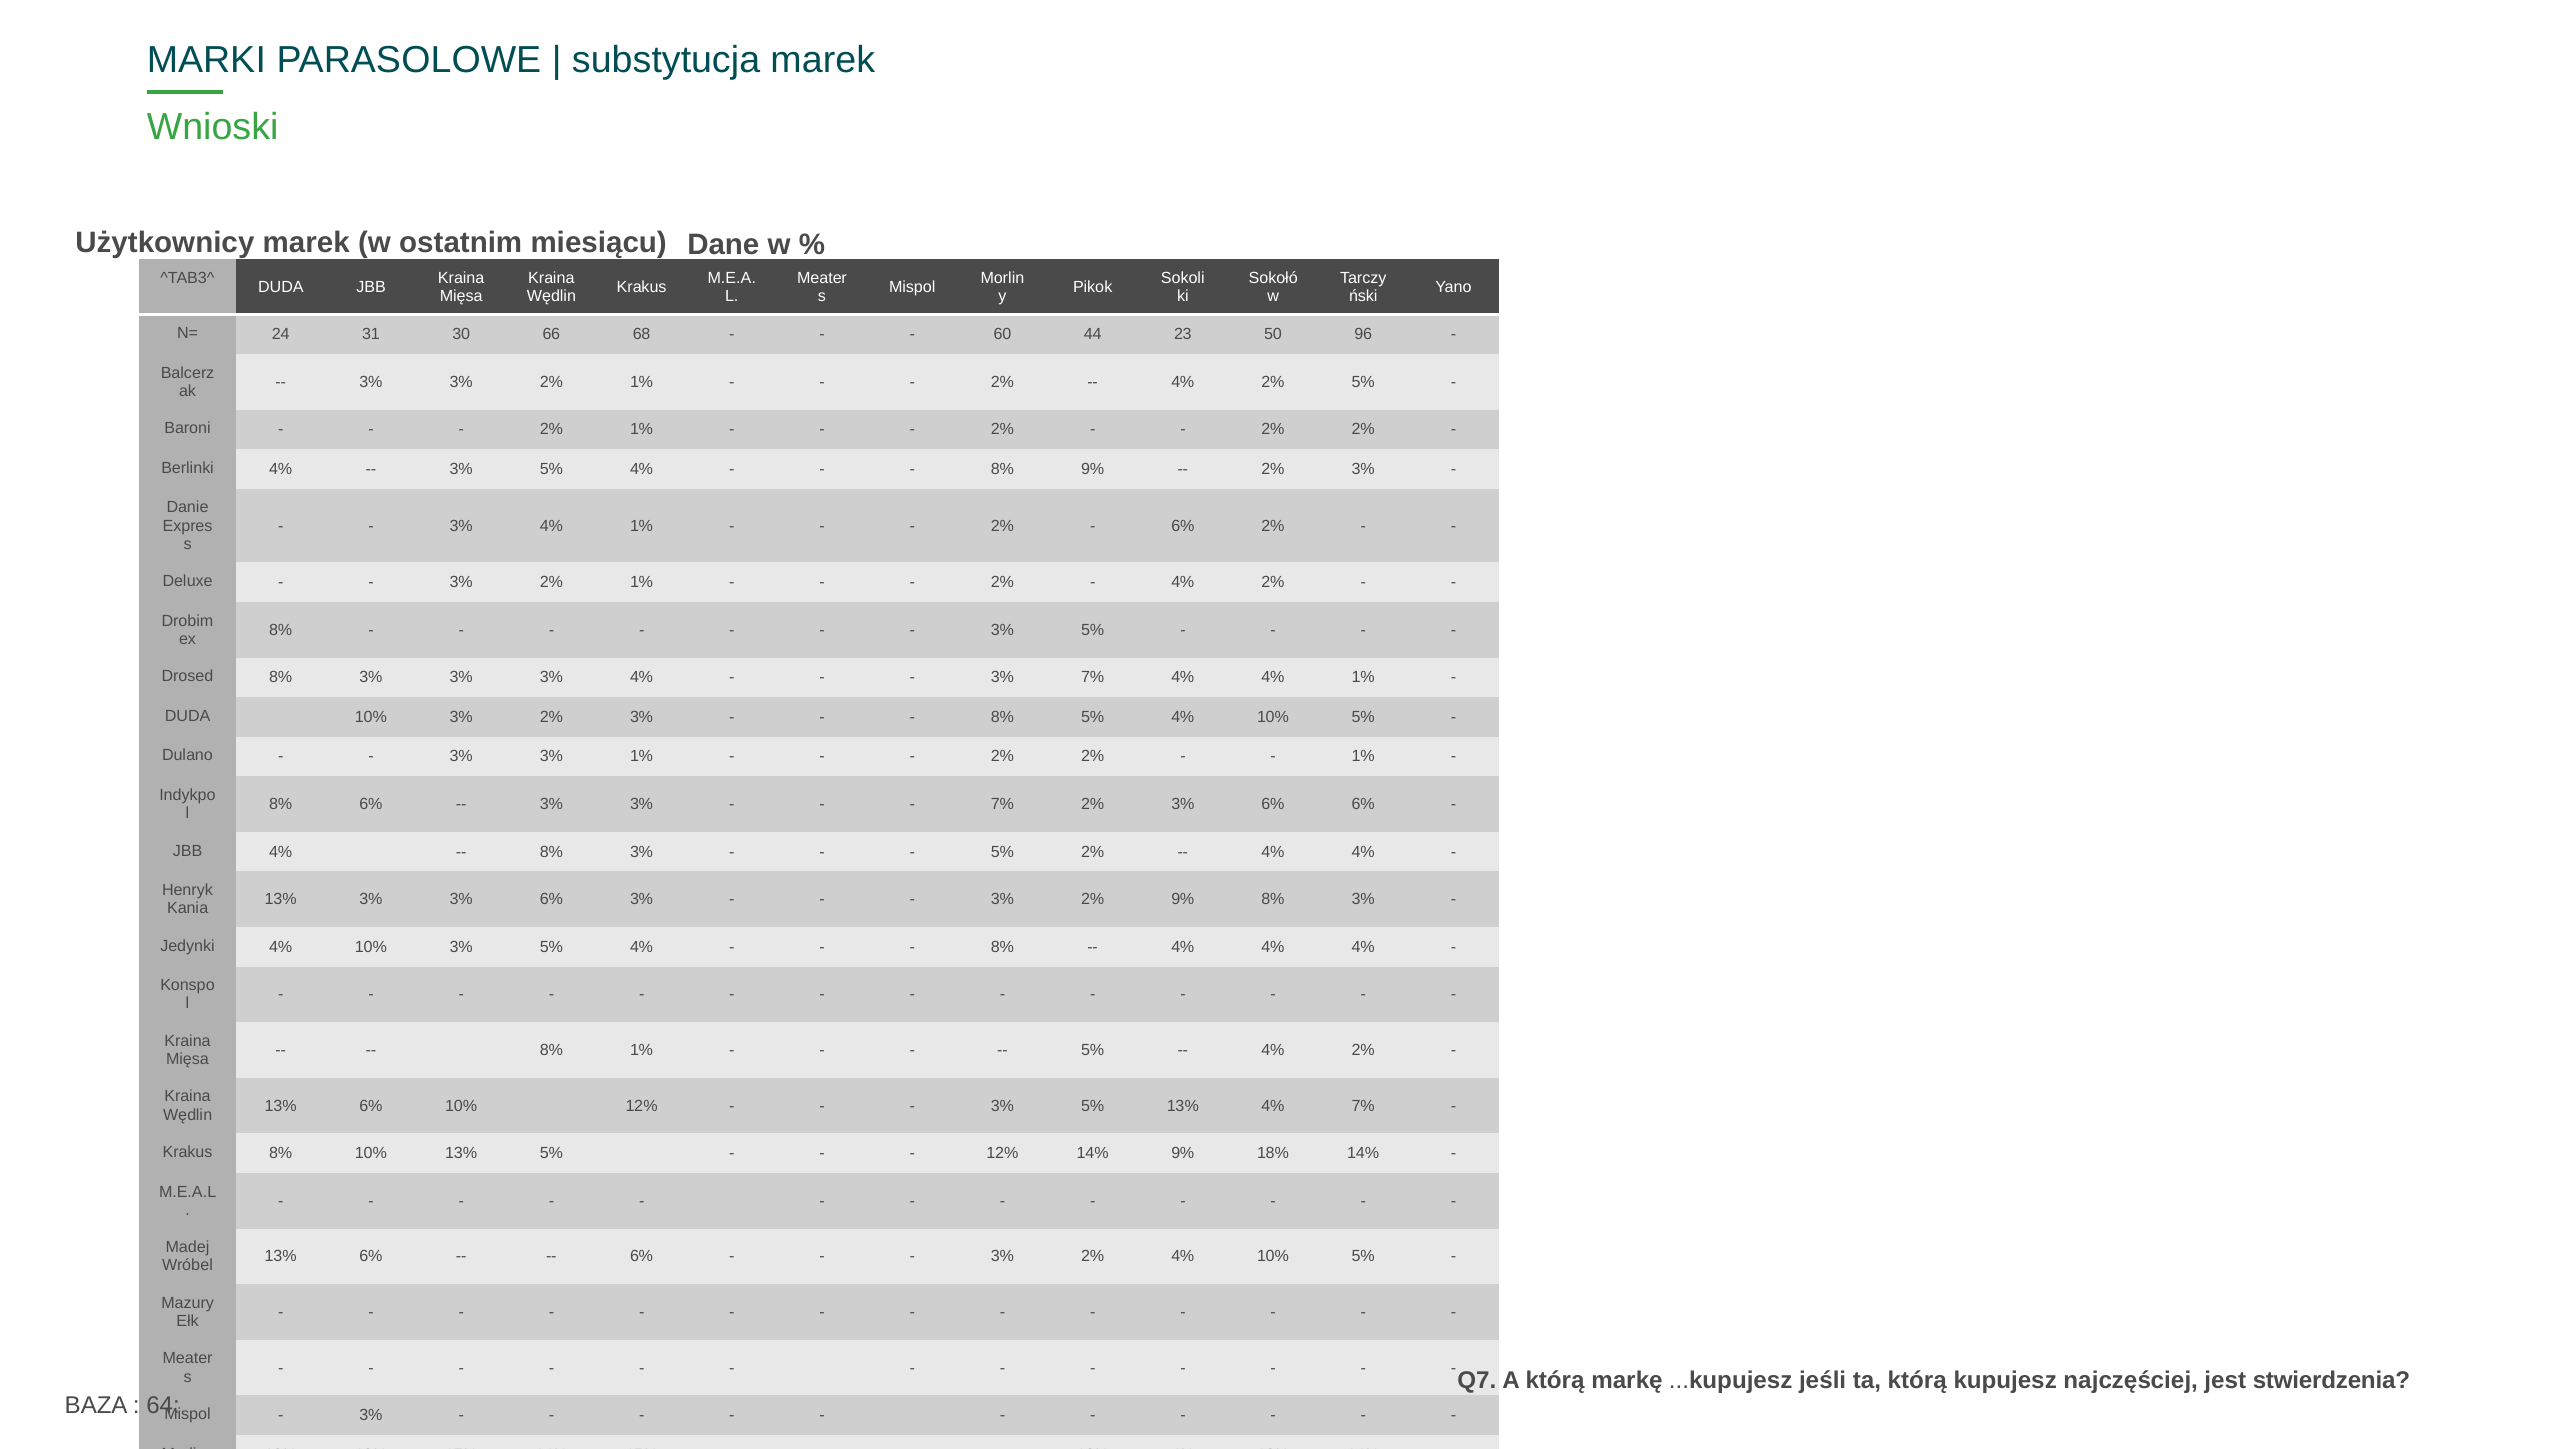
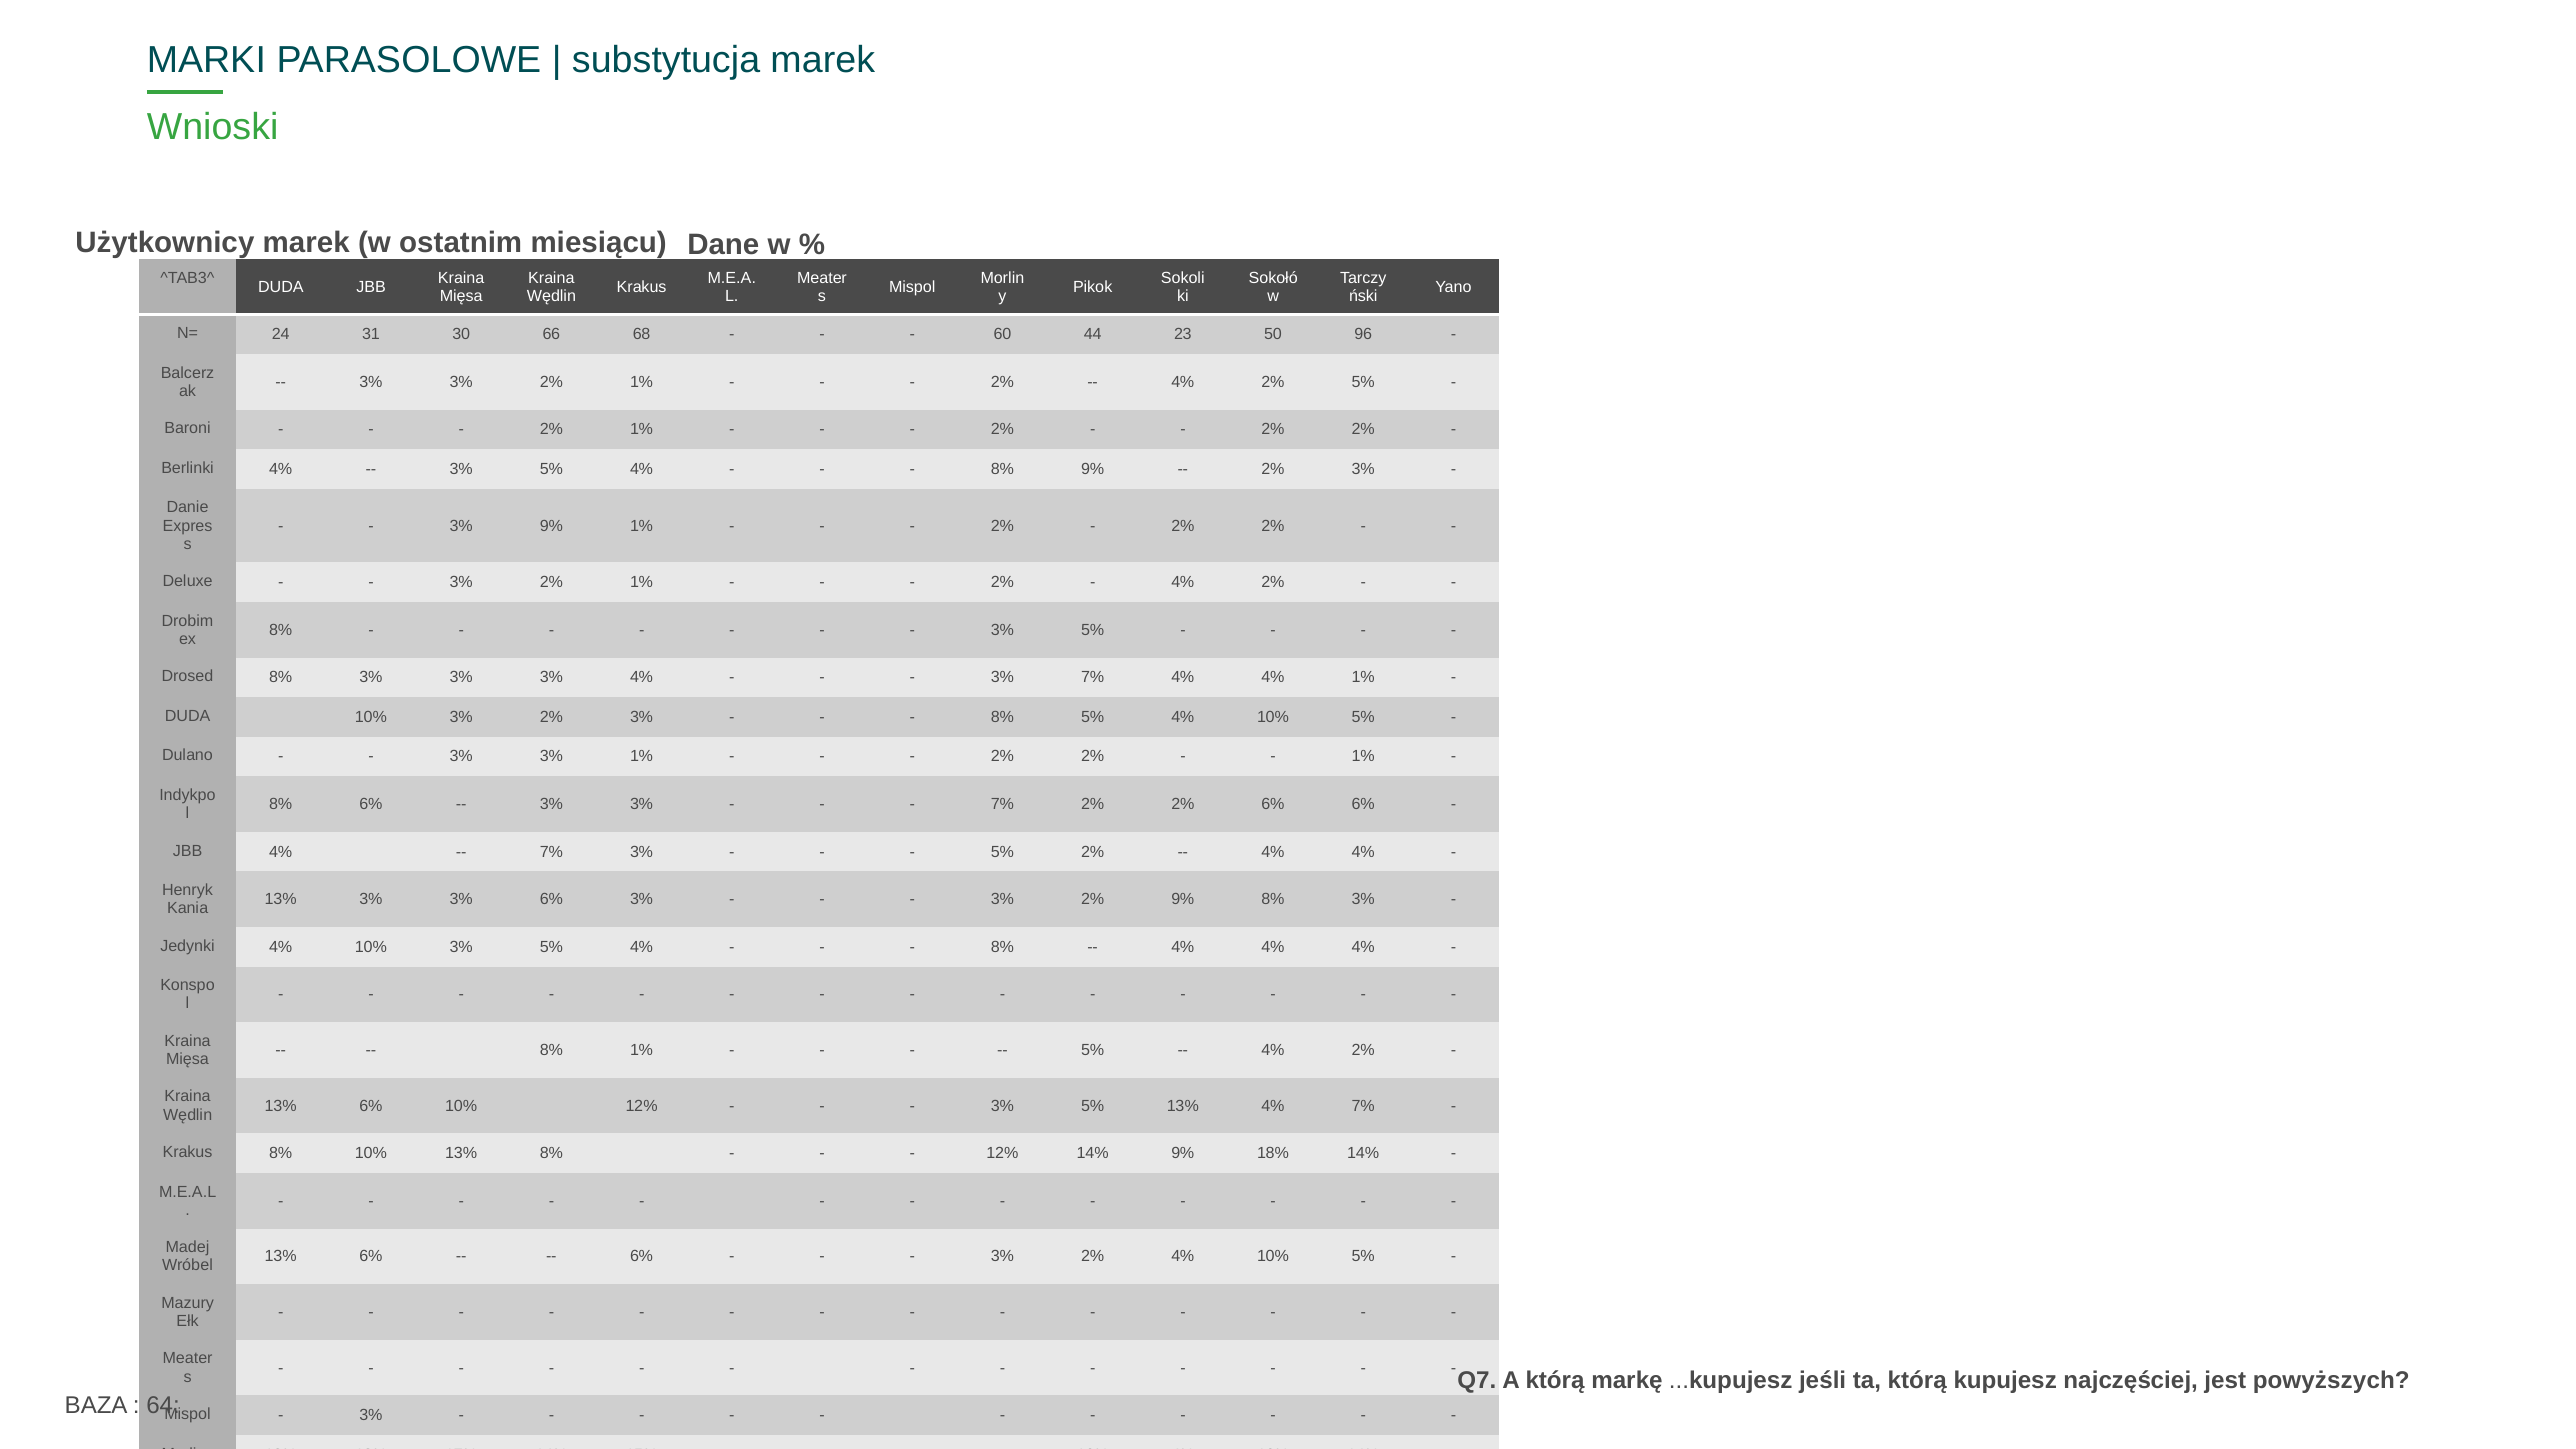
4% at (551, 526): 4% -> 9%
6% at (1183, 526): 6% -> 2%
7% 2% 3%: 3% -> 2%
8% at (551, 852): 8% -> 7%
13% 5%: 5% -> 8%
stwierdzenia: stwierdzenia -> powyższych
